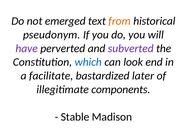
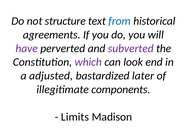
emerged: emerged -> structure
from colour: orange -> blue
pseudonym: pseudonym -> agreements
which colour: blue -> purple
facilitate: facilitate -> adjusted
Stable: Stable -> Limits
